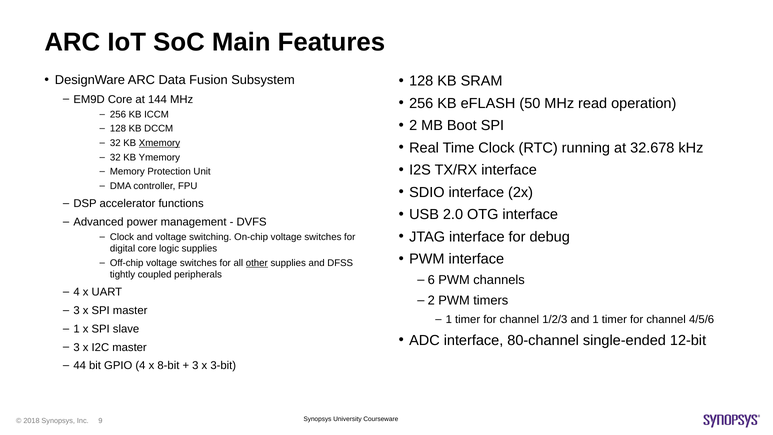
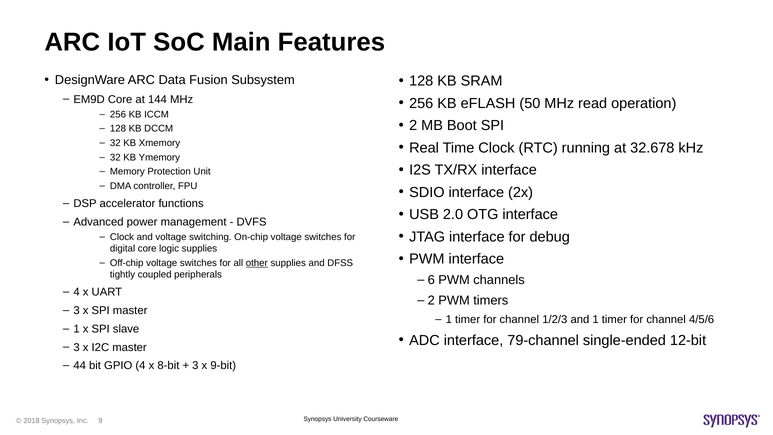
Xmemory underline: present -> none
80-channel: 80-channel -> 79-channel
3-bit: 3-bit -> 9-bit
